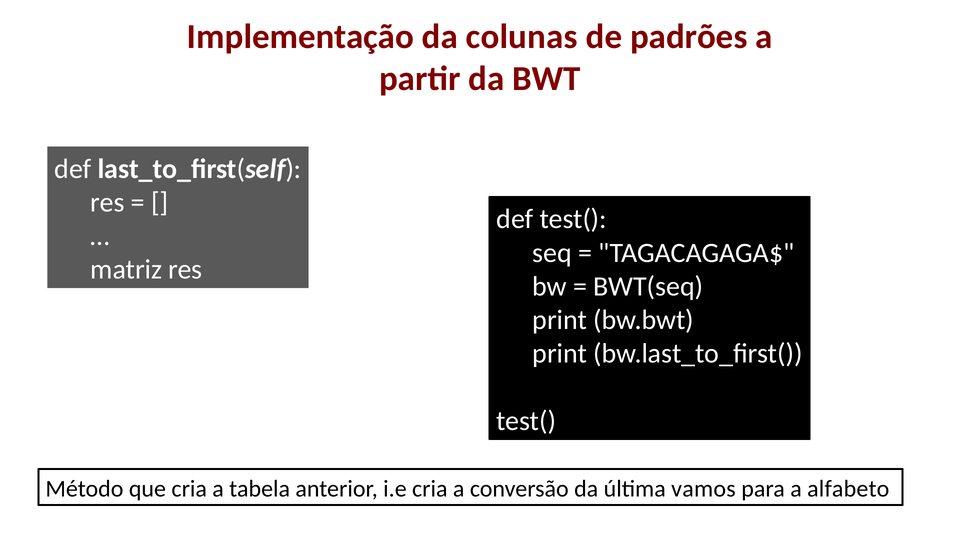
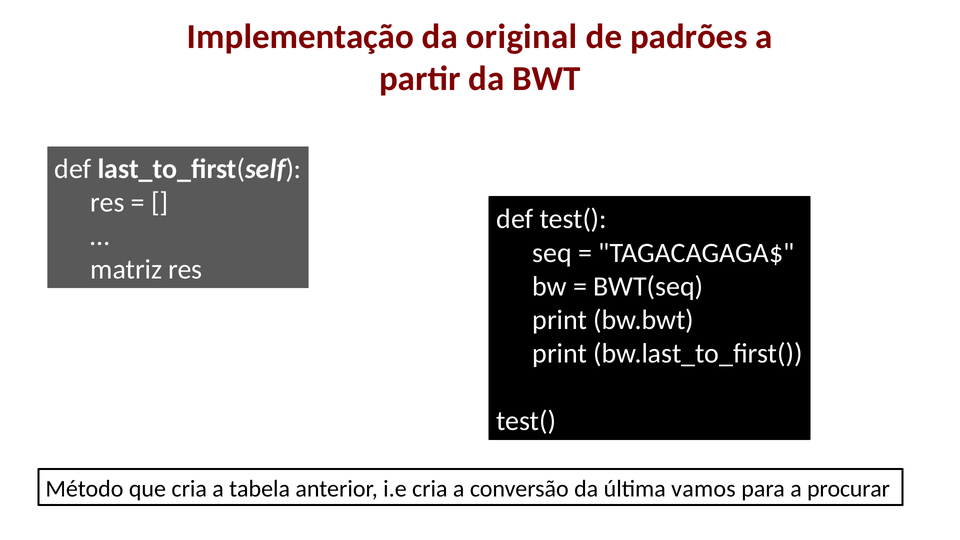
colunas: colunas -> original
alfabeto: alfabeto -> procurar
